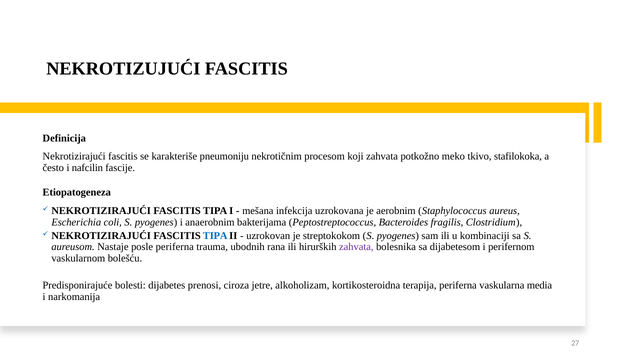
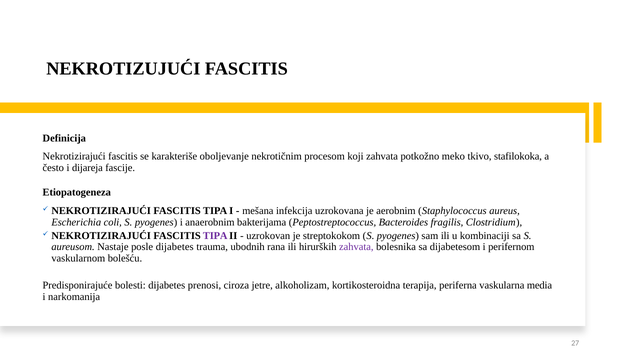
pneumoniju: pneumoniju -> oboljevanje
nafcilin: nafcilin -> dijareja
TIPA at (215, 236) colour: blue -> purple
posle periferna: periferna -> dijabetes
